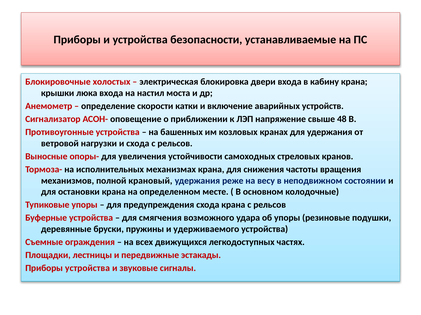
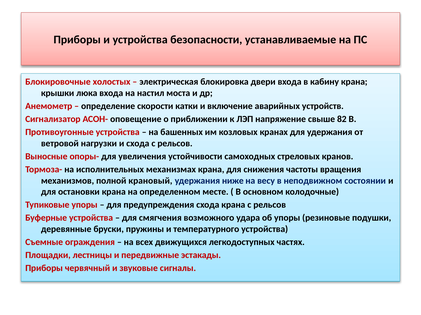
48: 48 -> 82
реже: реже -> ниже
удерживаемого: удерживаемого -> температурного
Приборы устройства: устройства -> червячный
